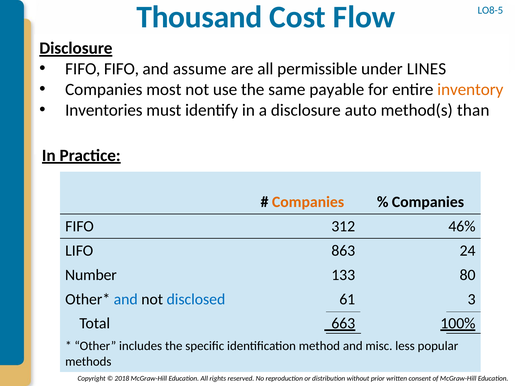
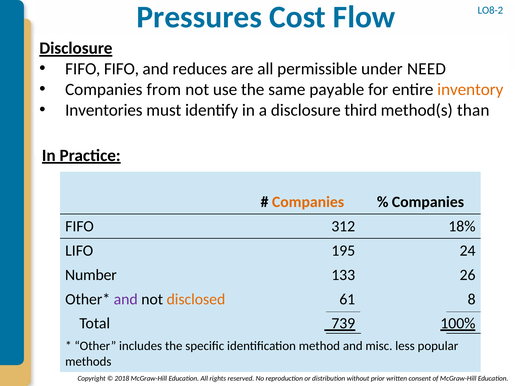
Thousand: Thousand -> Pressures
LO8-5: LO8-5 -> LO8-2
assume: assume -> reduces
LINES: LINES -> NEED
most: most -> from
auto: auto -> third
46%: 46% -> 18%
863: 863 -> 195
80: 80 -> 26
and at (126, 299) colour: blue -> purple
disclosed colour: blue -> orange
3: 3 -> 8
663: 663 -> 739
